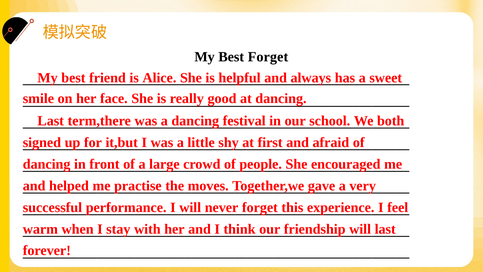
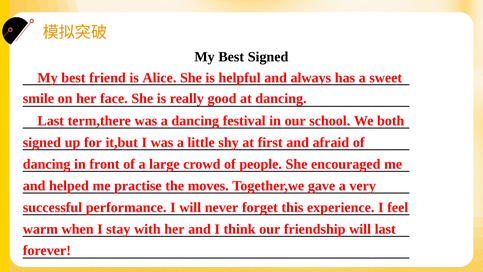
Best Forget: Forget -> Signed
